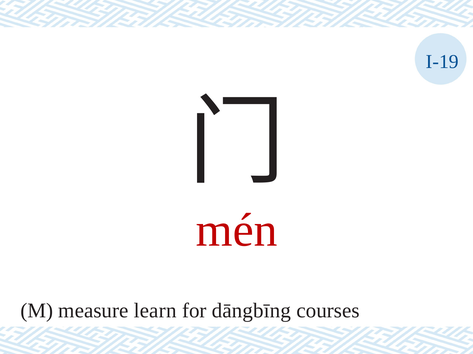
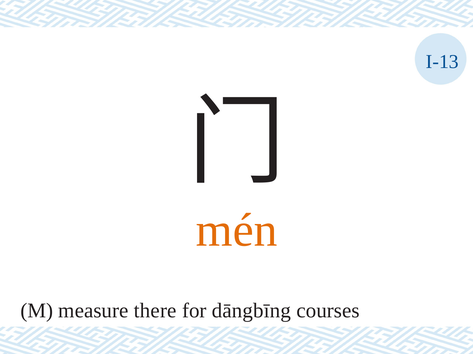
I-19: I-19 -> I-13
mén colour: red -> orange
learn: learn -> there
